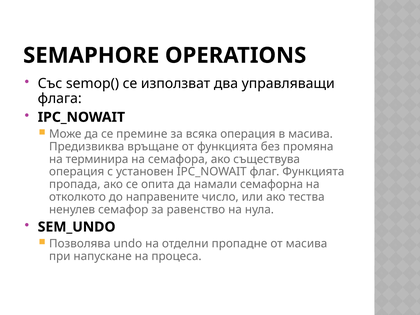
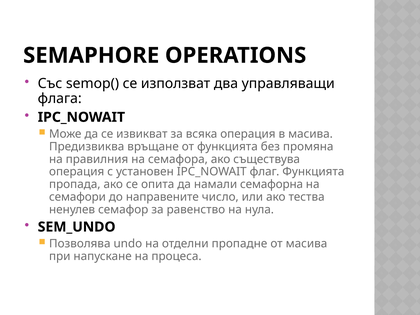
премине: премине -> извикват
терминира: терминира -> правилния
отколкото: отколкото -> семафори
